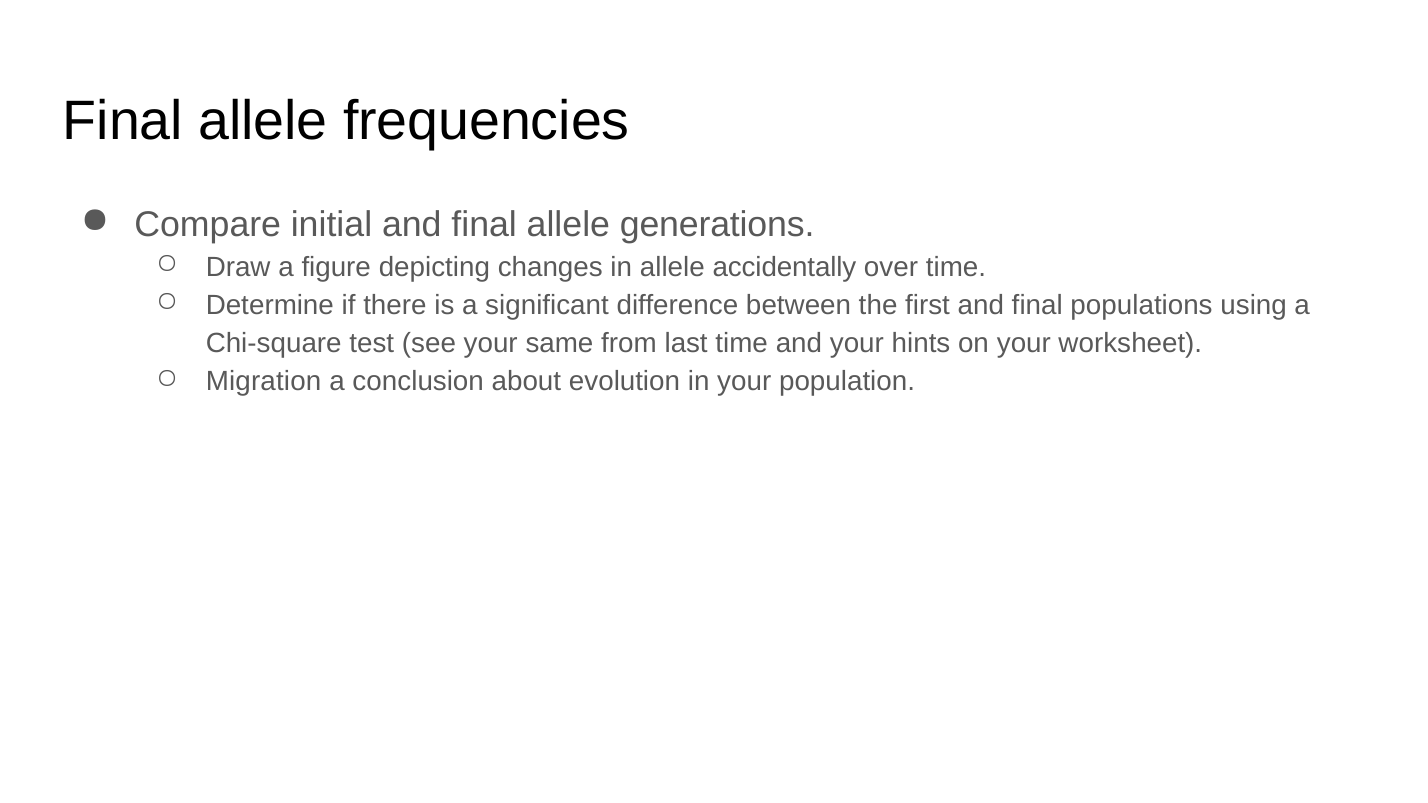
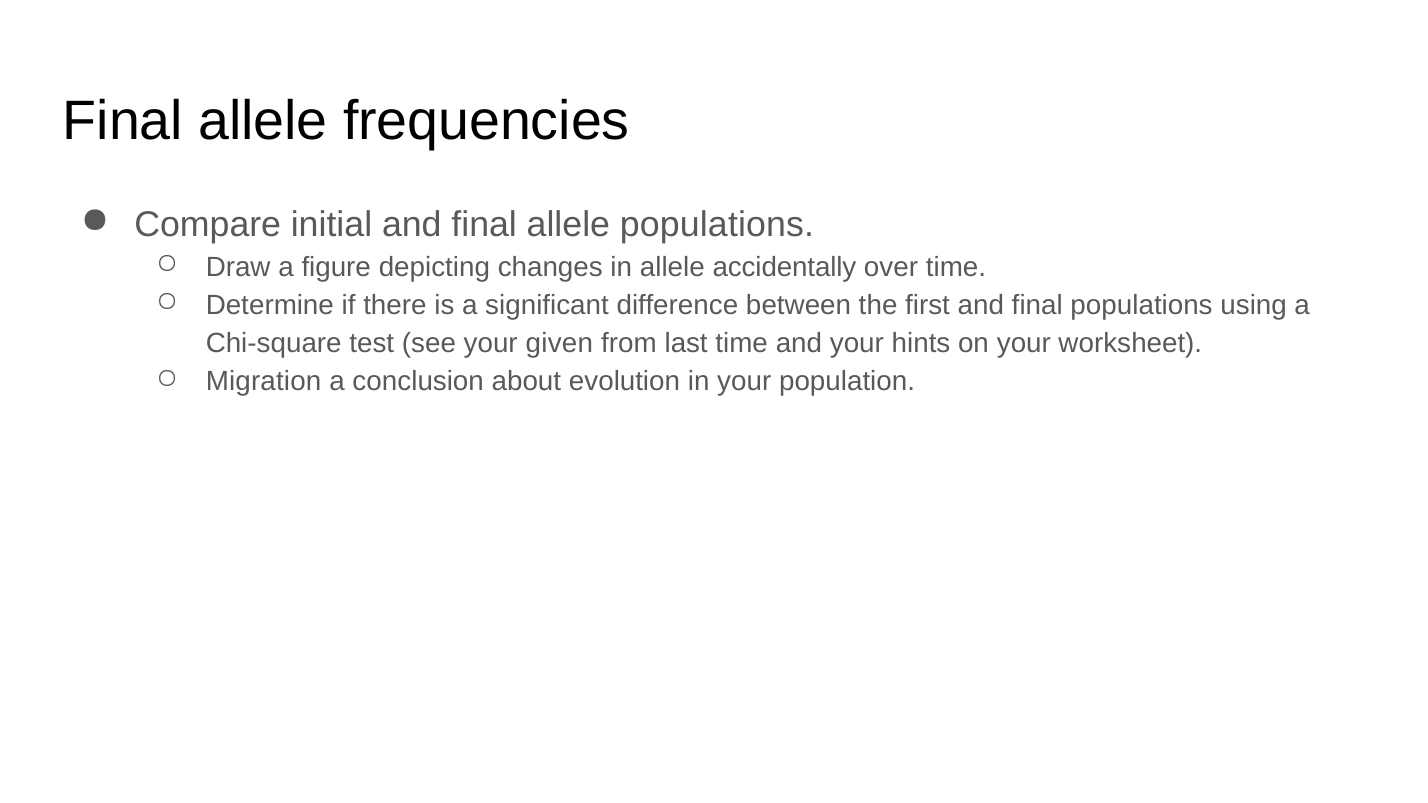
allele generations: generations -> populations
same: same -> given
